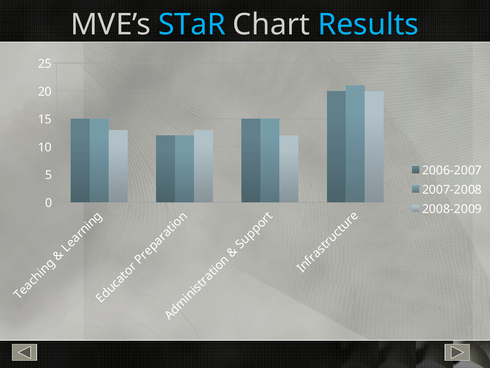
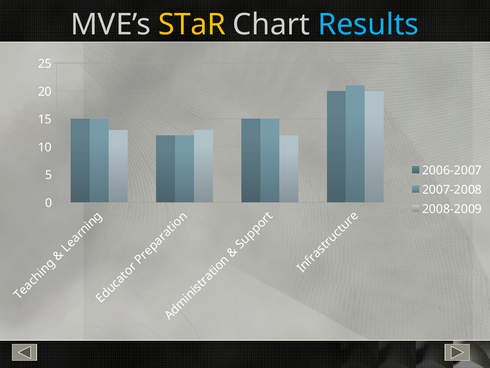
STaR colour: light blue -> yellow
